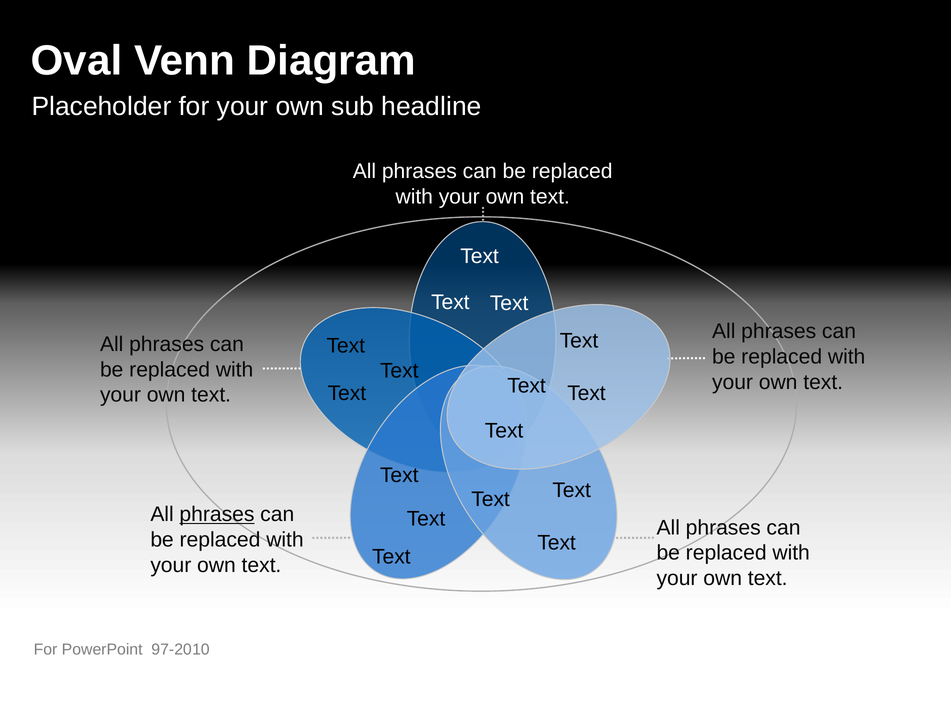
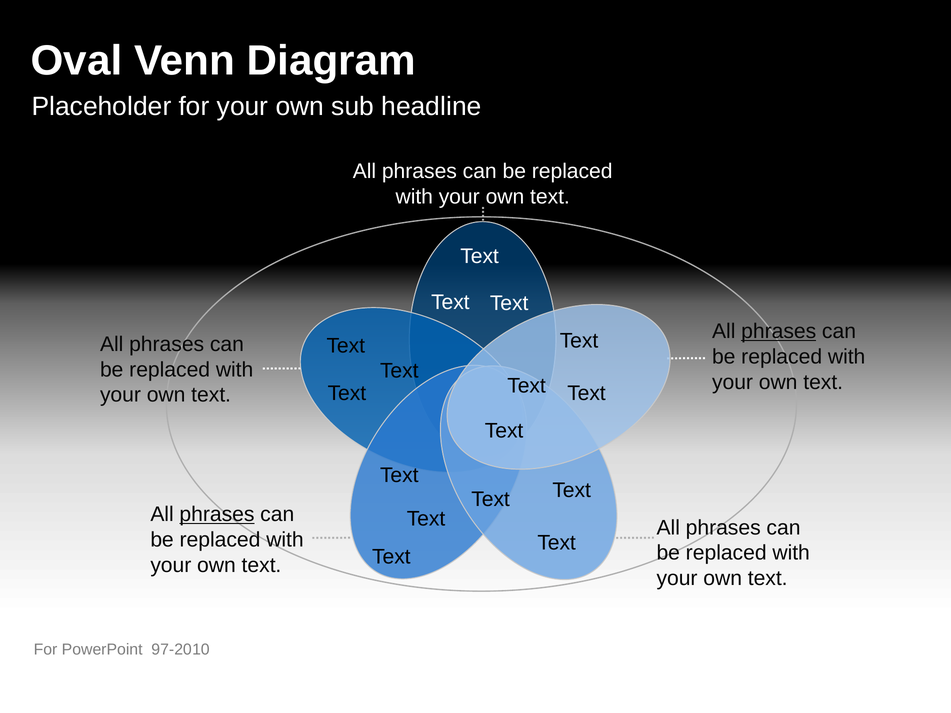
phrases at (779, 332) underline: none -> present
